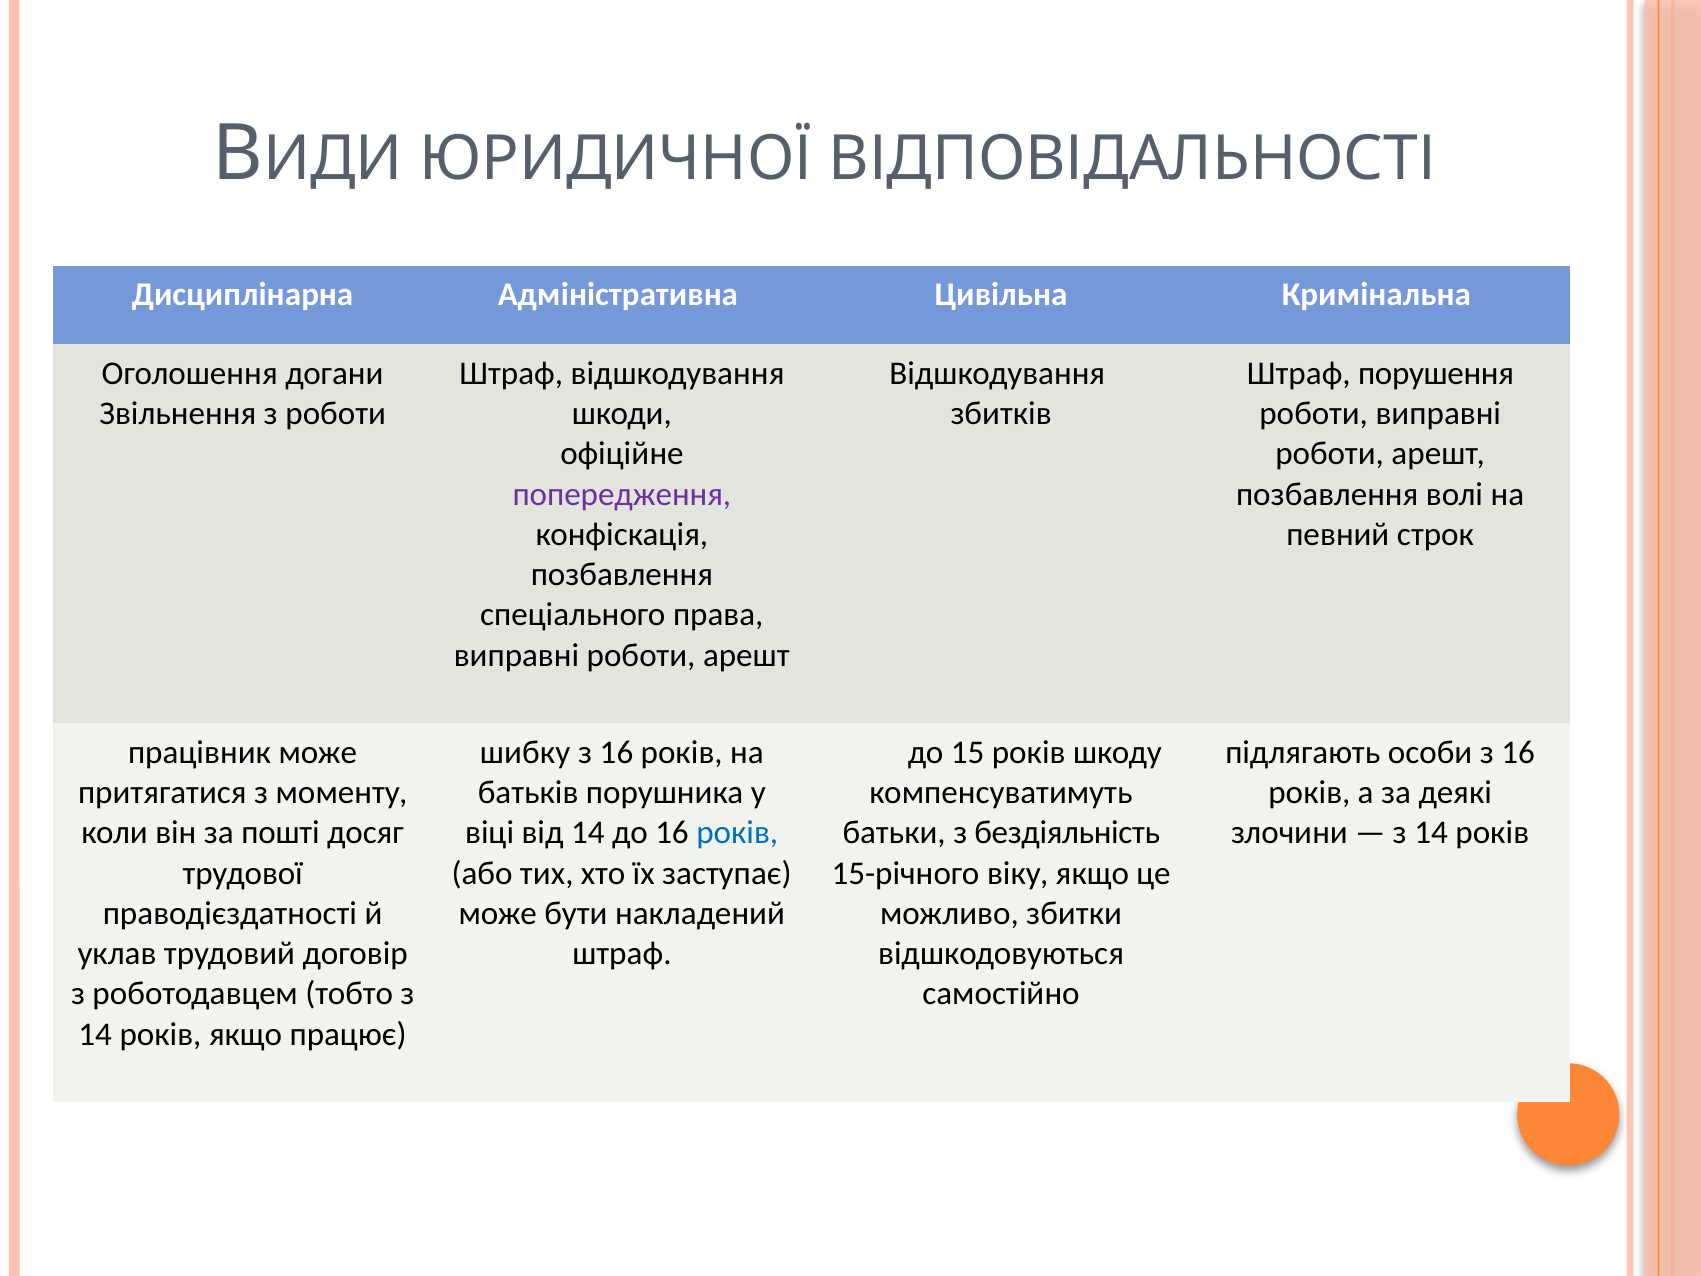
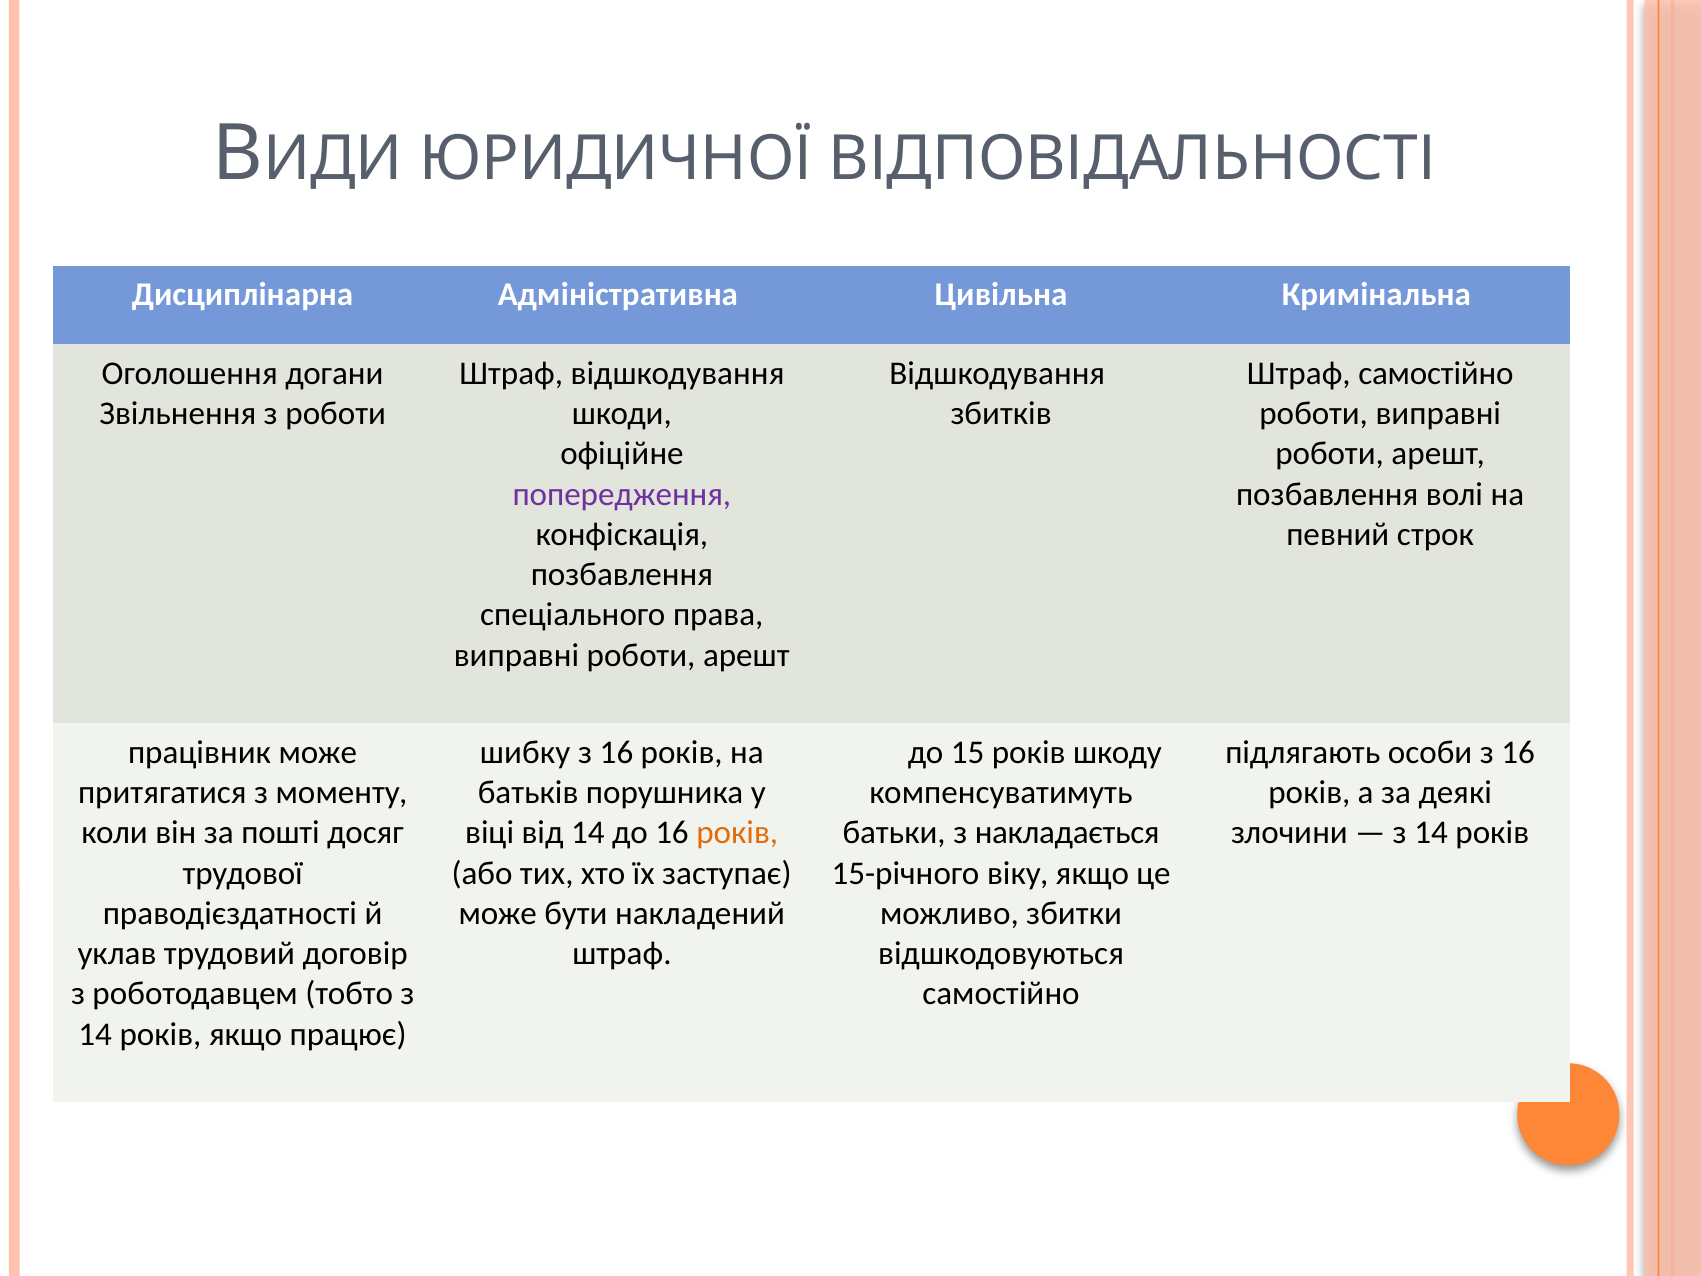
Штраф порушення: порушення -> самостійно
років at (737, 833) colour: blue -> orange
бездіяльність: бездіяльність -> накладається
